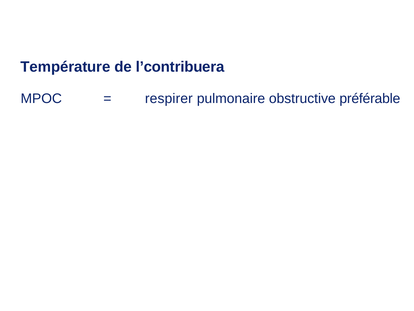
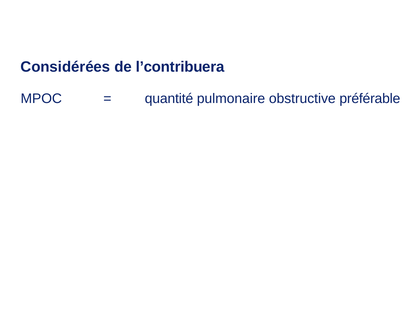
Température: Température -> Considérées
respirer: respirer -> quantité
